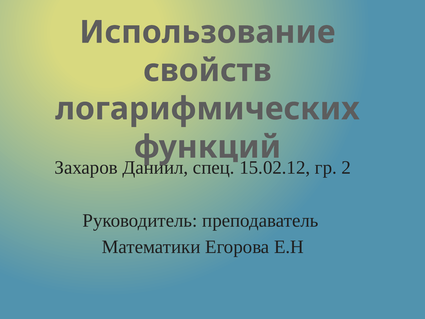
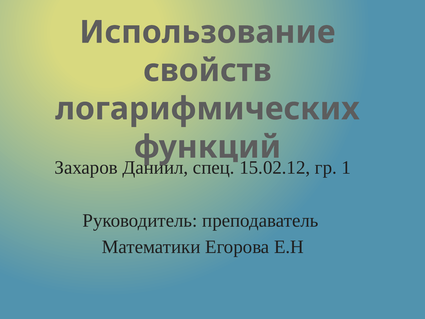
2: 2 -> 1
